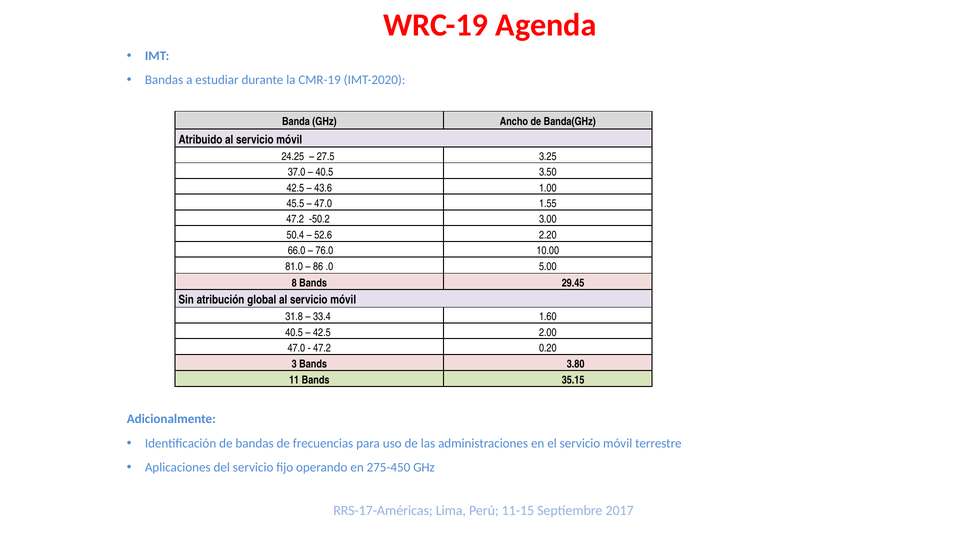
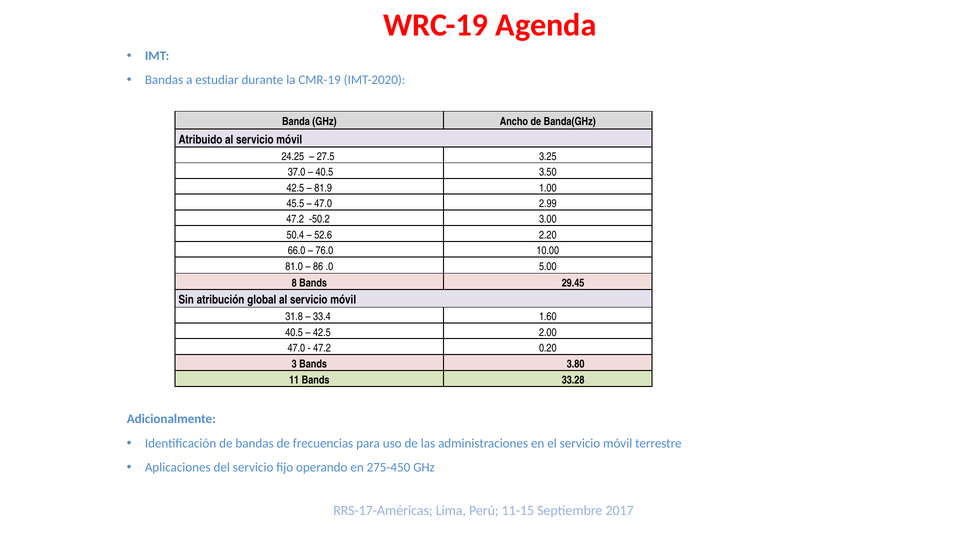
43.6: 43.6 -> 81.9
1.55: 1.55 -> 2.99
35.15: 35.15 -> 33.28
